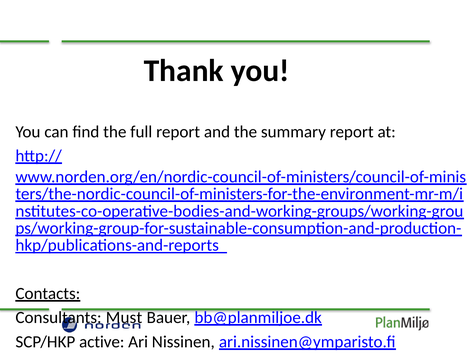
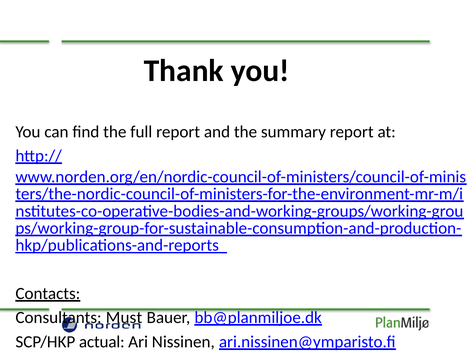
active: active -> actual
